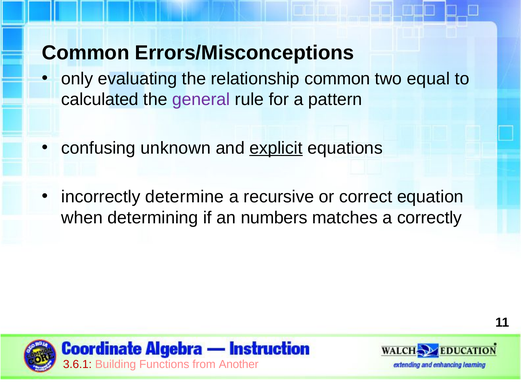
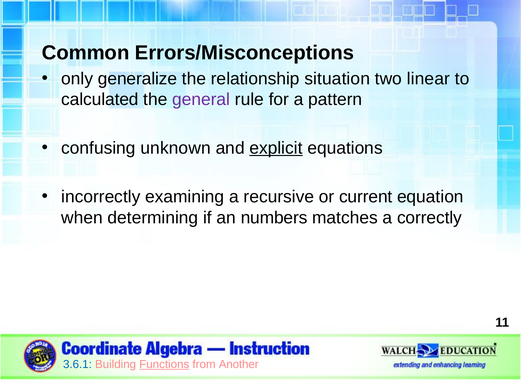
evaluating: evaluating -> generalize
relationship common: common -> situation
equal: equal -> linear
determine: determine -> examining
correct: correct -> current
3.6.1 colour: red -> blue
Functions underline: none -> present
